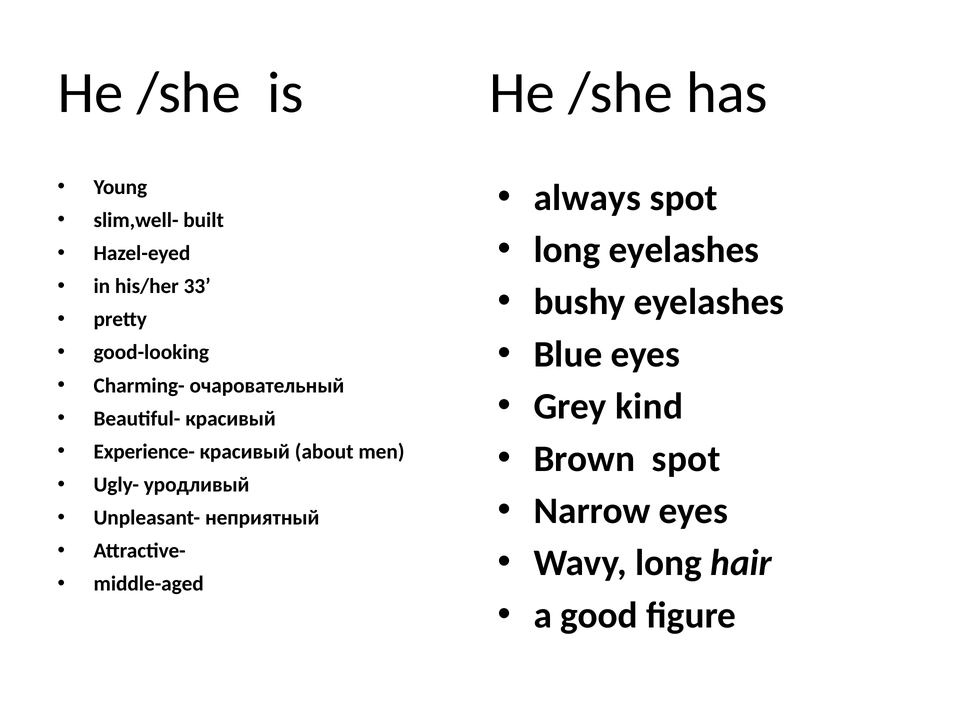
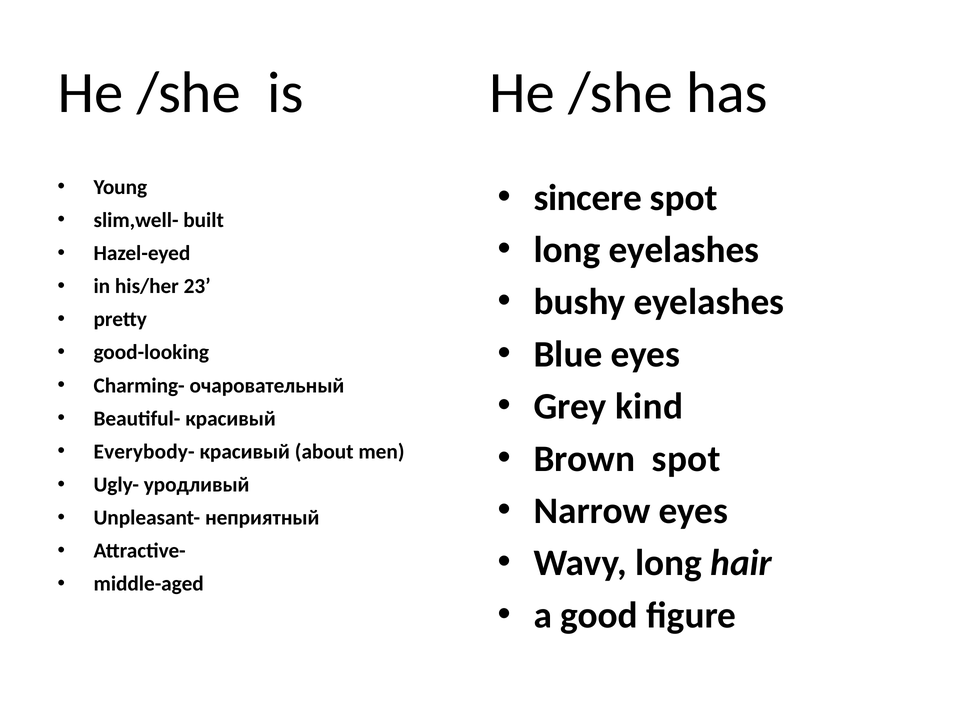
always: always -> sincere
33: 33 -> 23
Experience-: Experience- -> Everybody-
